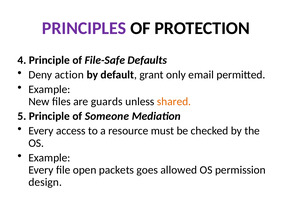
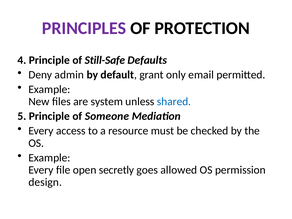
File-Safe: File-Safe -> Still-Safe
action: action -> admin
guards: guards -> system
shared colour: orange -> blue
packets: packets -> secretly
